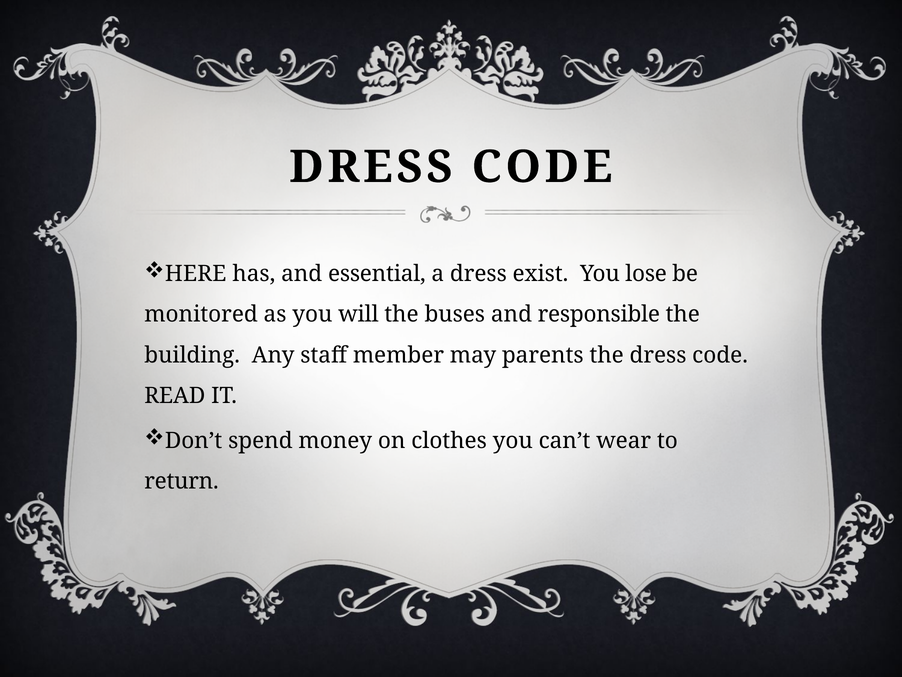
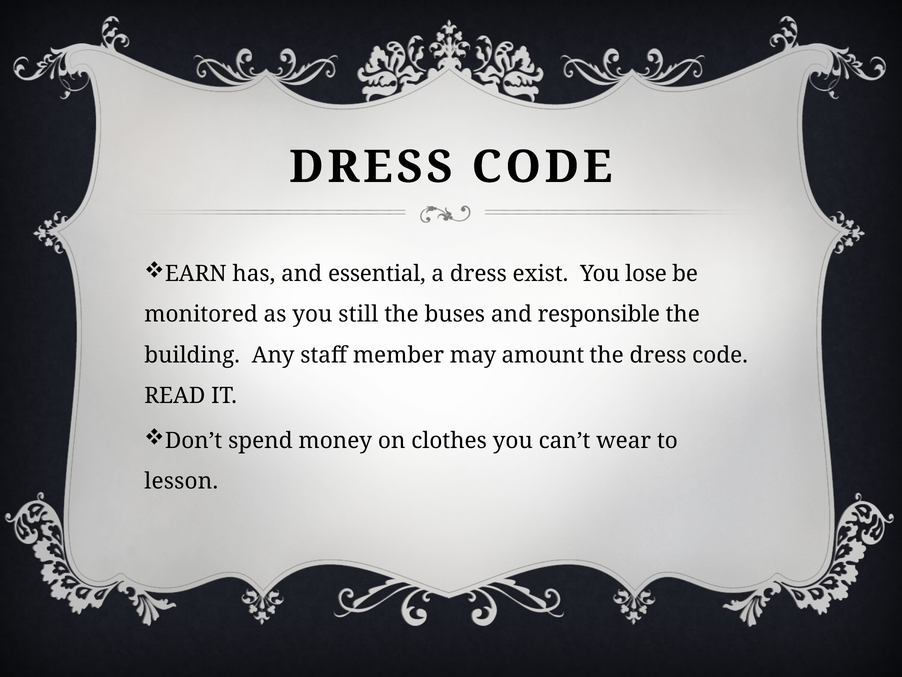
HERE: HERE -> EARN
will: will -> still
parents: parents -> amount
return: return -> lesson
